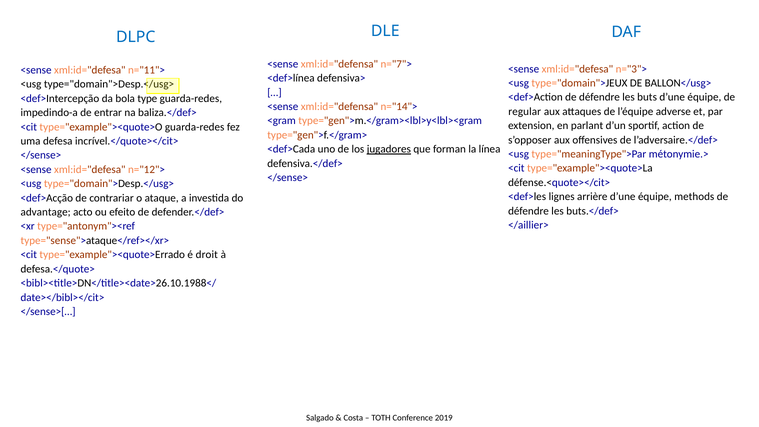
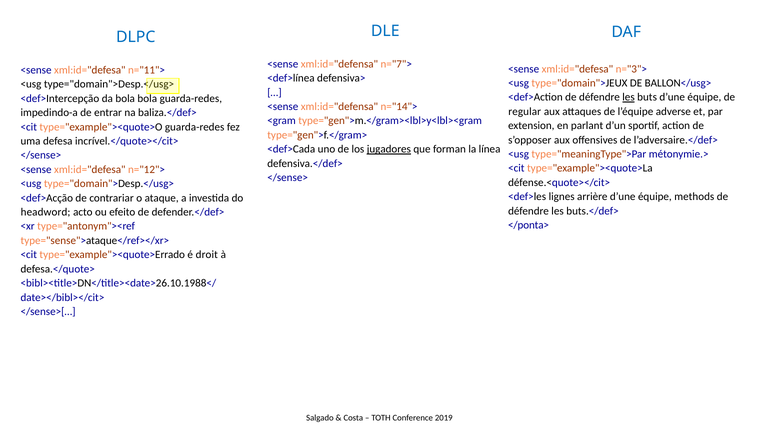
les at (629, 97) underline: none -> present
bola type: type -> bola
advantage: advantage -> headword
</aillier>: </aillier> -> </ponta>
